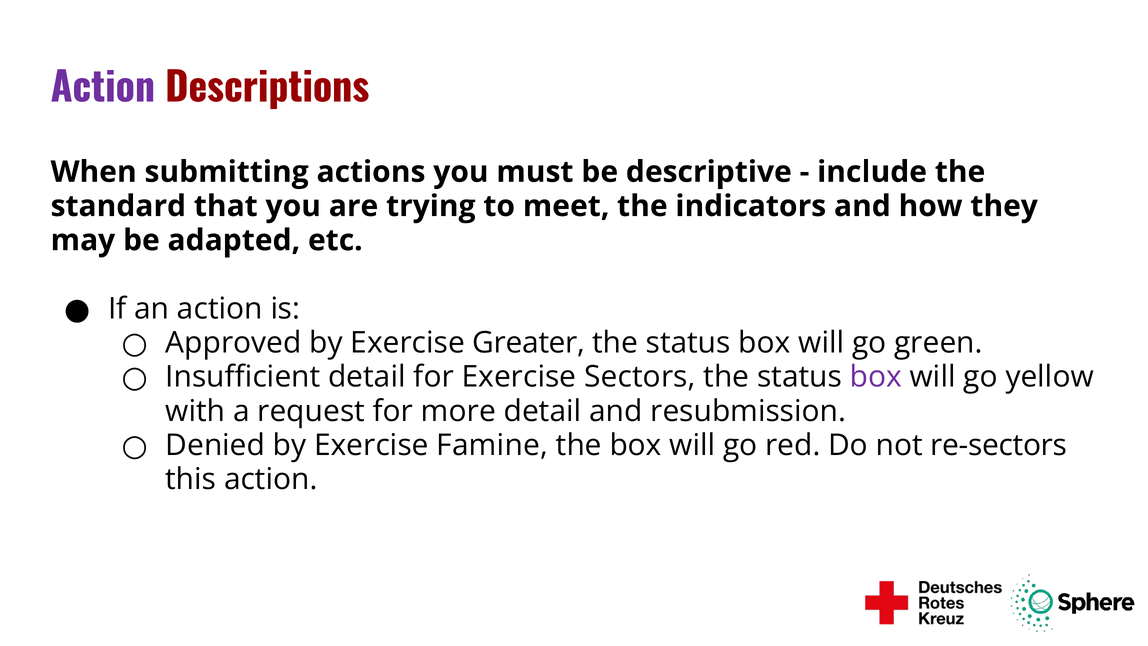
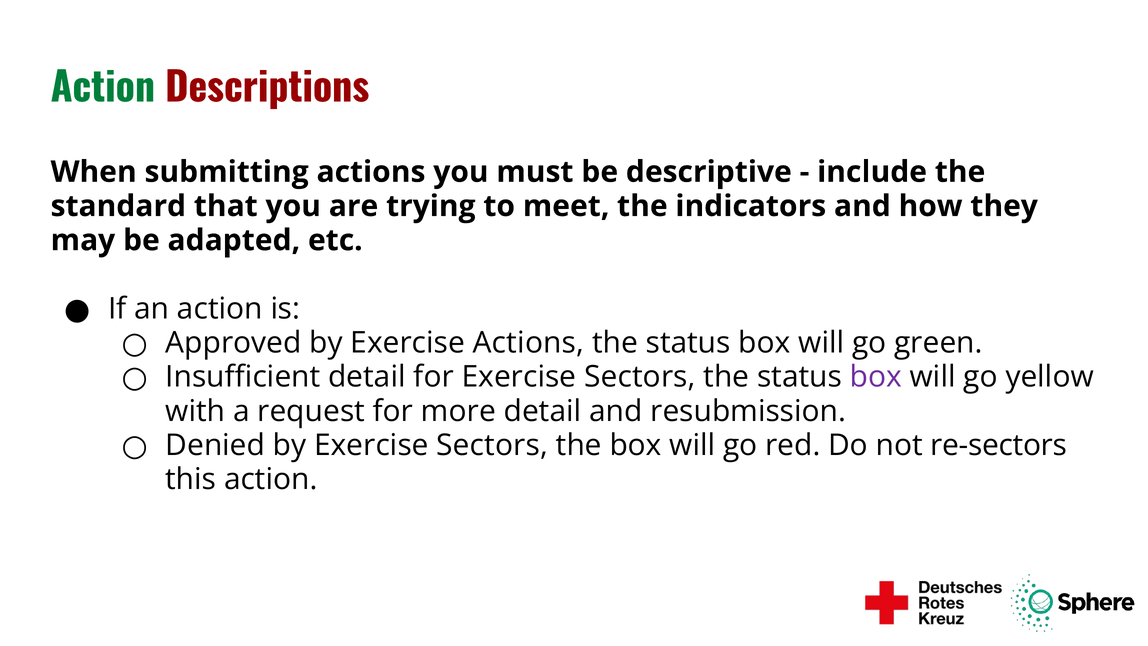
Action at (103, 88) colour: purple -> green
Exercise Greater: Greater -> Actions
by Exercise Famine: Famine -> Sectors
